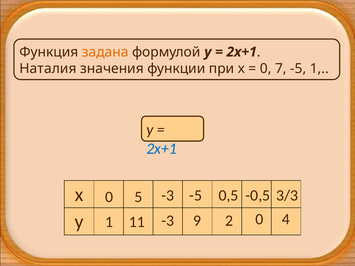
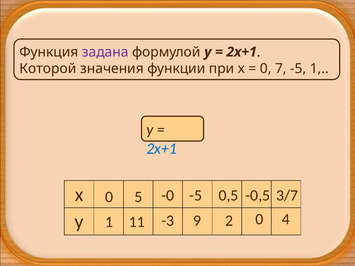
задана colour: orange -> purple
Наталия: Наталия -> Которой
-3 at (168, 196): -3 -> -0
3/3: 3/3 -> 3/7
